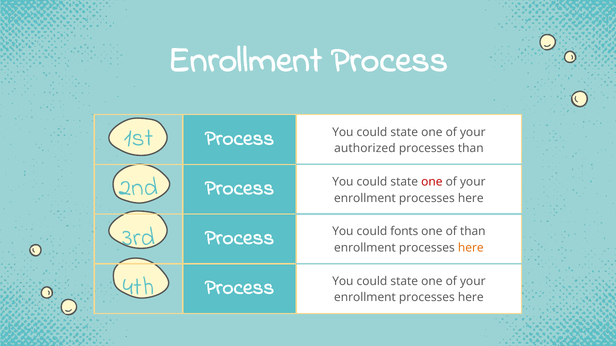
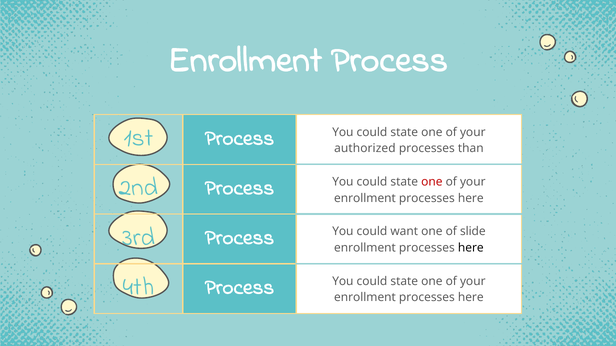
fonts: fonts -> want
of than: than -> slide
here at (471, 248) colour: orange -> black
